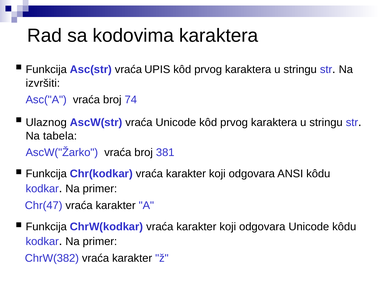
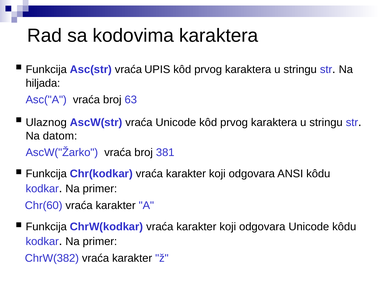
izvršiti: izvršiti -> hiljada
74: 74 -> 63
tabela: tabela -> datom
Chr(47: Chr(47 -> Chr(60
